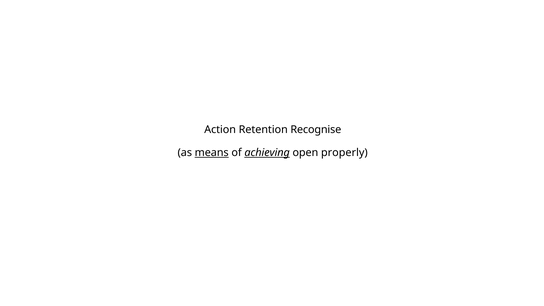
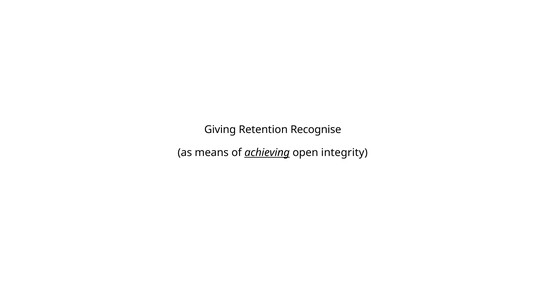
Action: Action -> Giving
means underline: present -> none
properly: properly -> integrity
